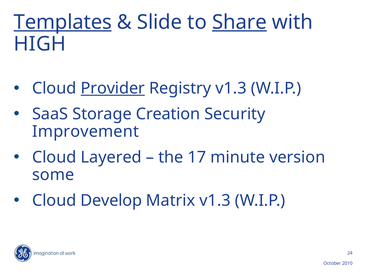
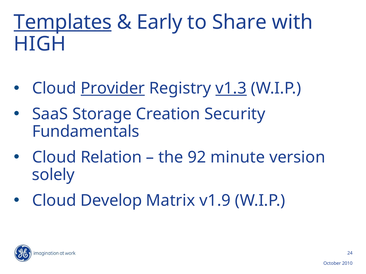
Slide: Slide -> Early
Share underline: present -> none
v1.3 at (231, 88) underline: none -> present
Improvement: Improvement -> Fundamentals
Layered: Layered -> Relation
17: 17 -> 92
some: some -> solely
Matrix v1.3: v1.3 -> v1.9
